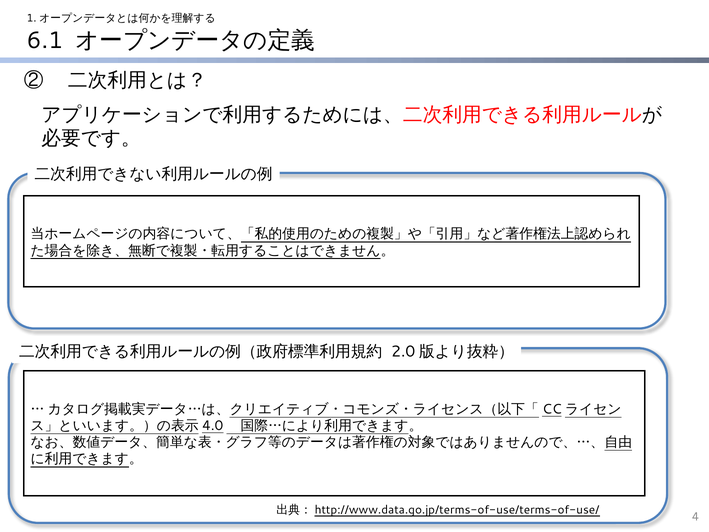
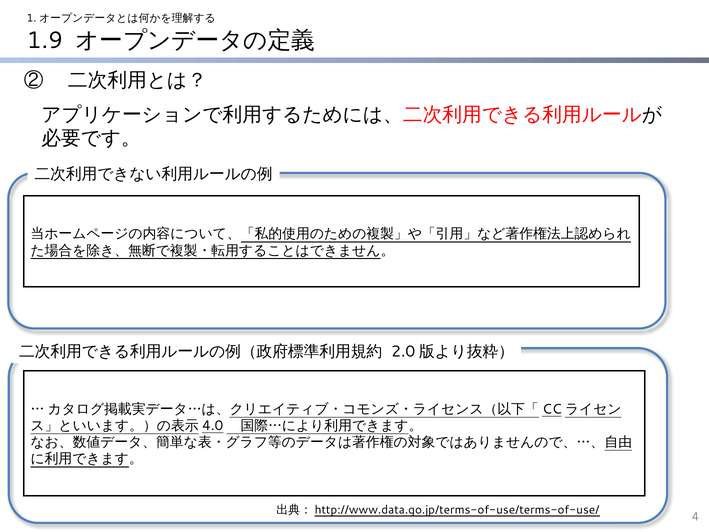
6.1: 6.1 -> 1.9
